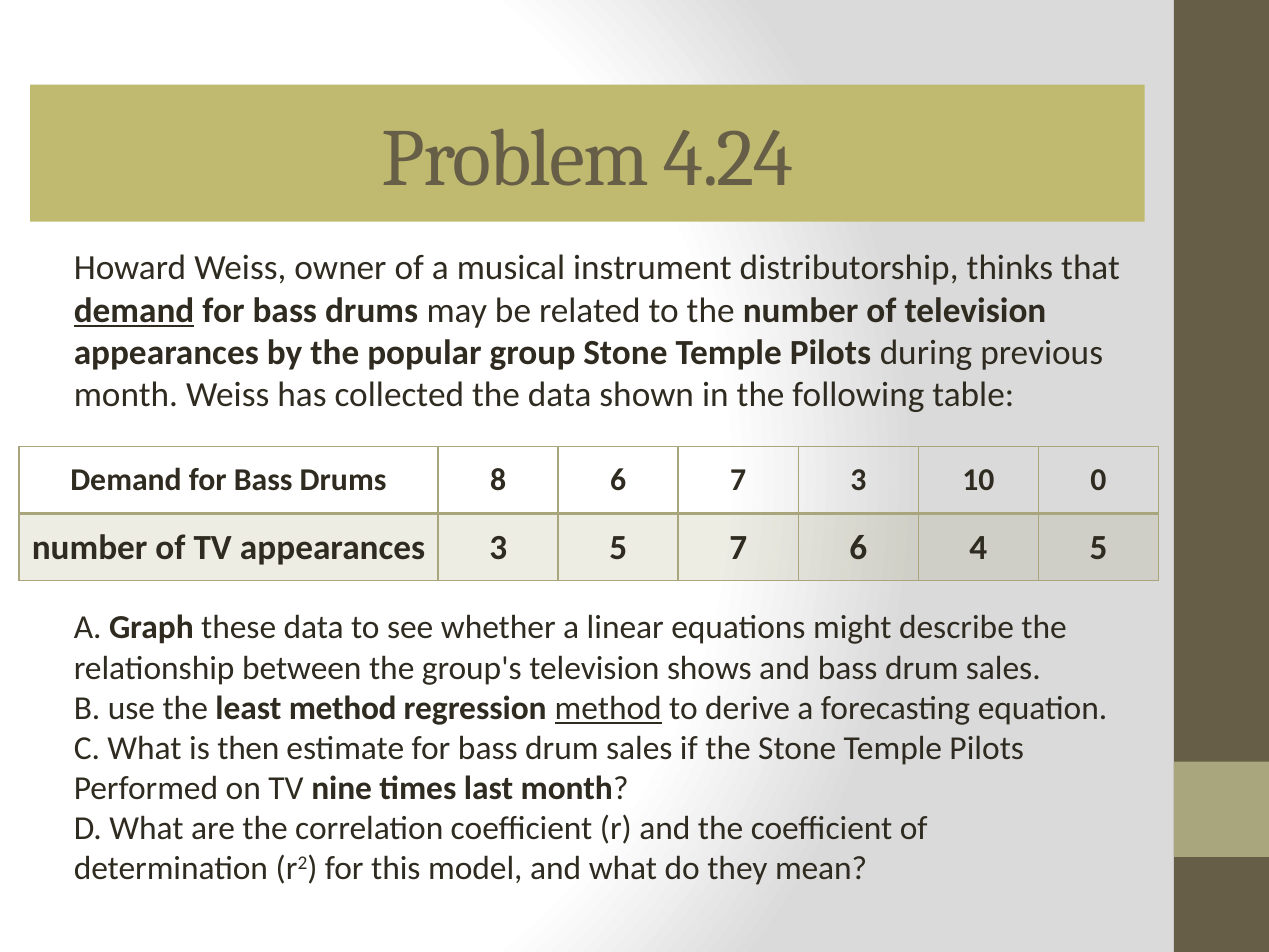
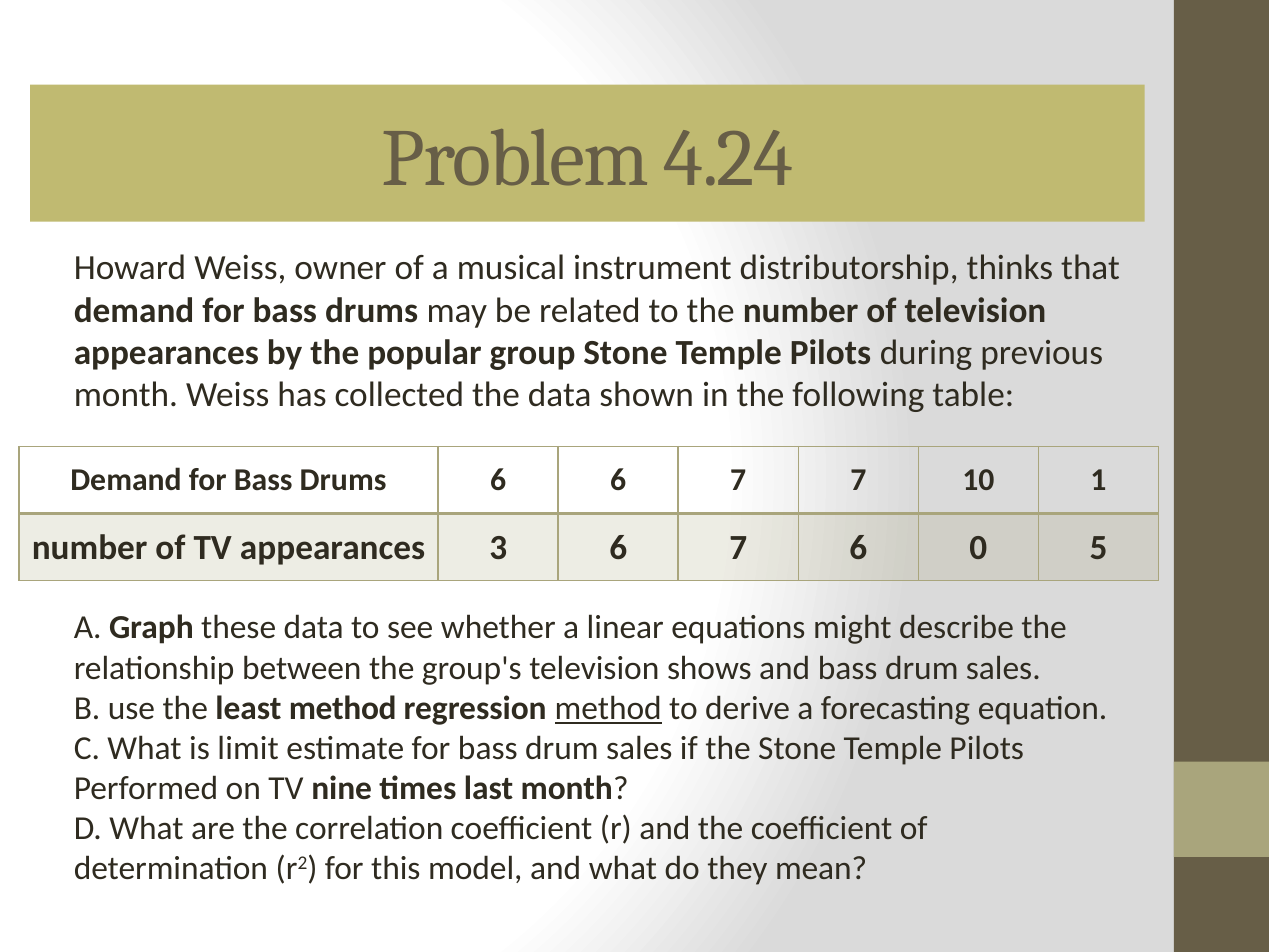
demand at (134, 311) underline: present -> none
Drums 8: 8 -> 6
7 3: 3 -> 7
0: 0 -> 1
3 5: 5 -> 6
4: 4 -> 0
then: then -> limit
